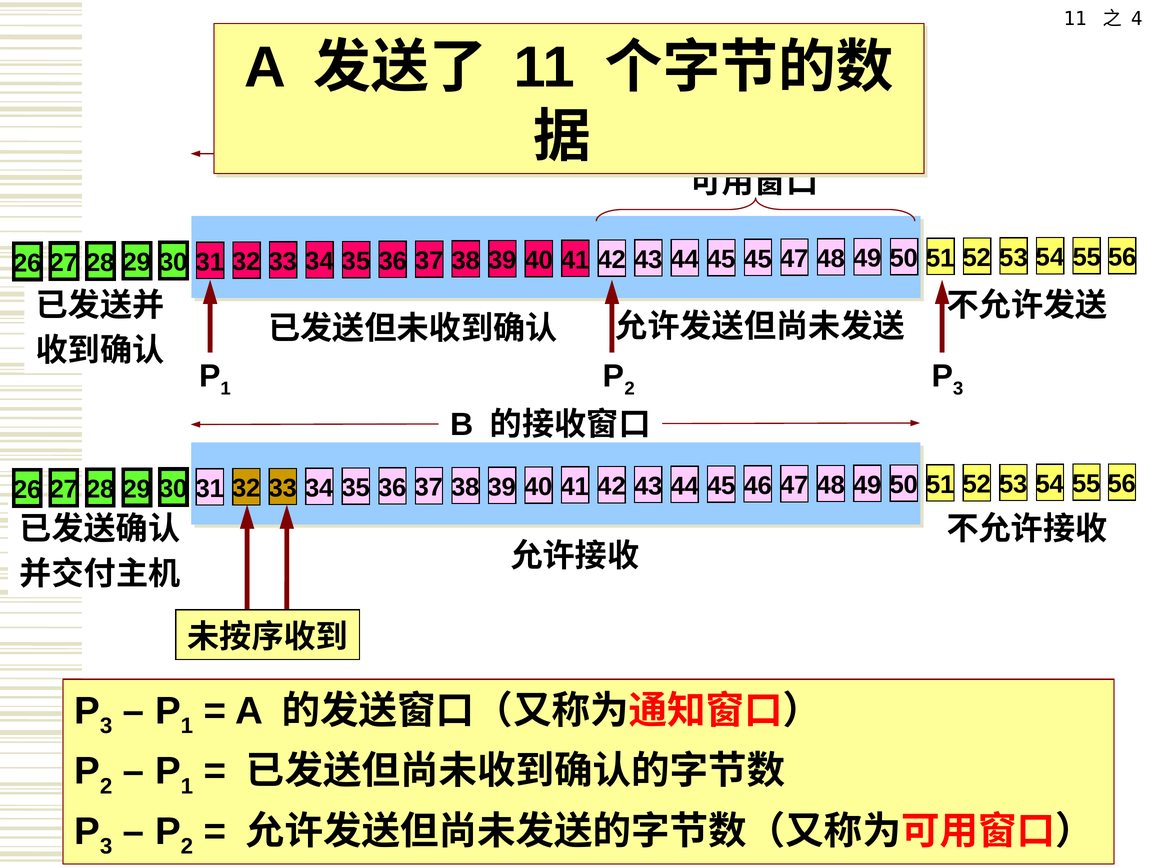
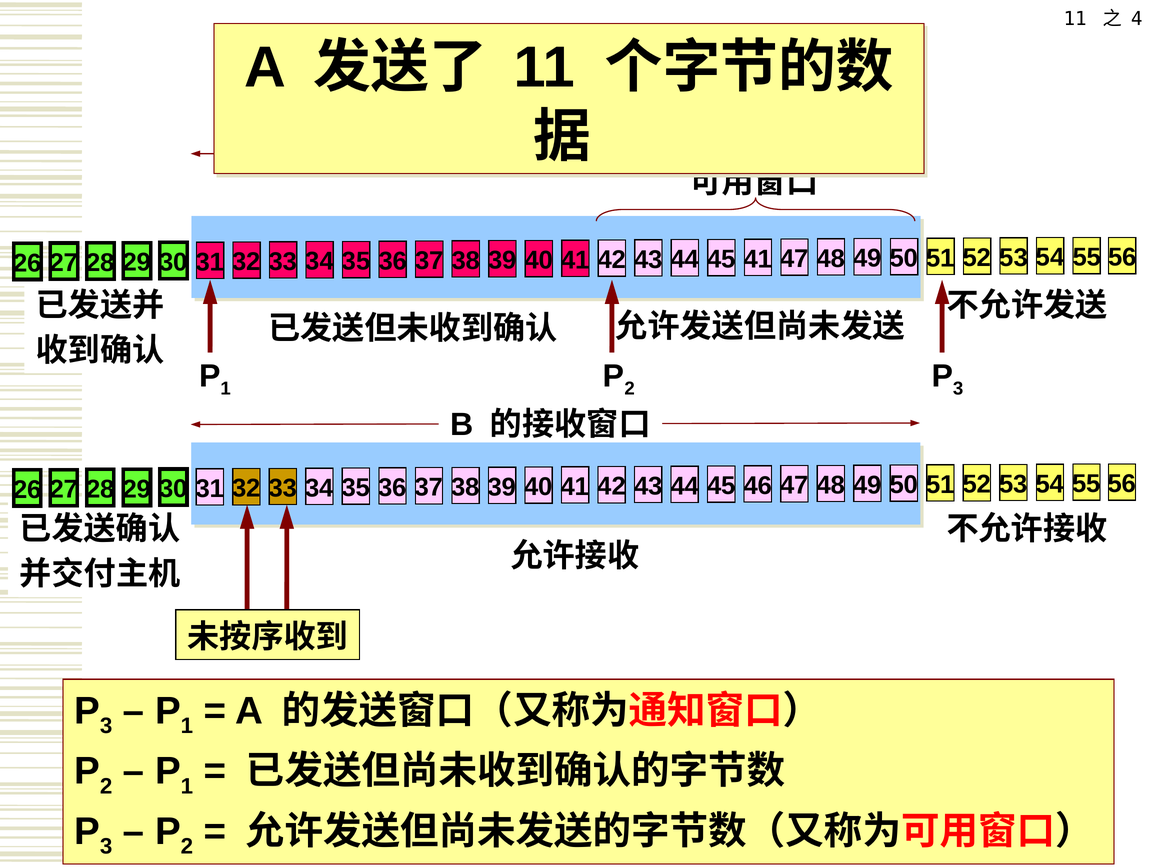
45 45: 45 -> 41
